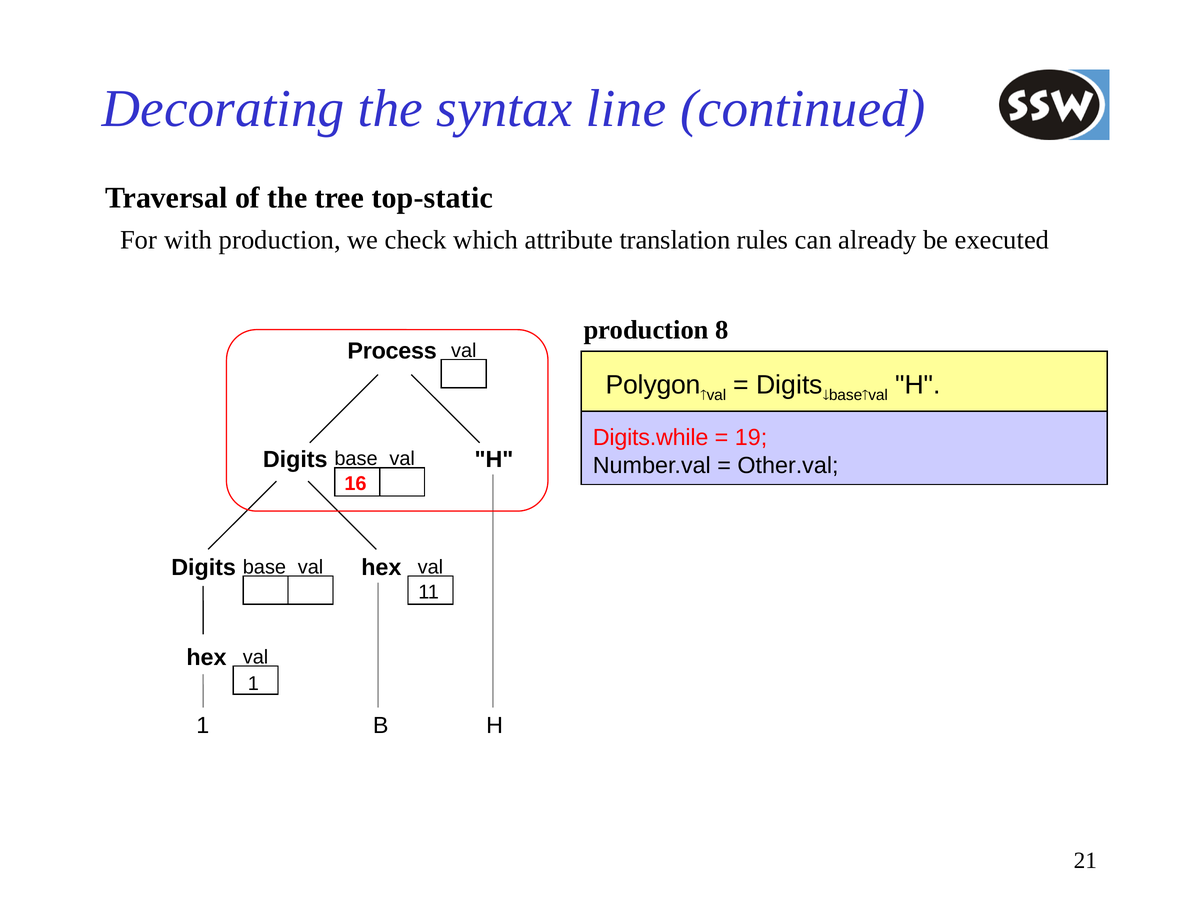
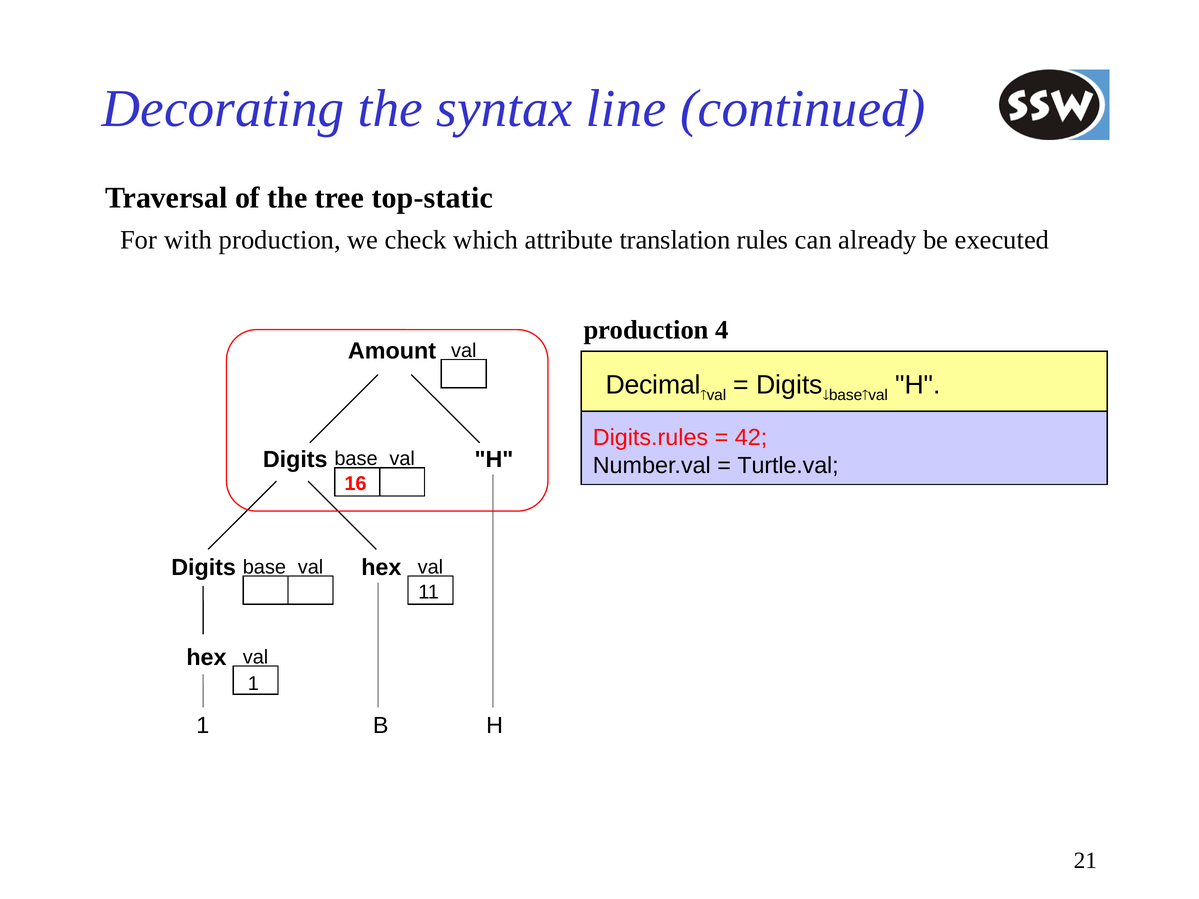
8: 8 -> 4
Process: Process -> Amount
Polygon: Polygon -> Decimal
Digits.while: Digits.while -> Digits.rules
19: 19 -> 42
Other.val: Other.val -> Turtle.val
